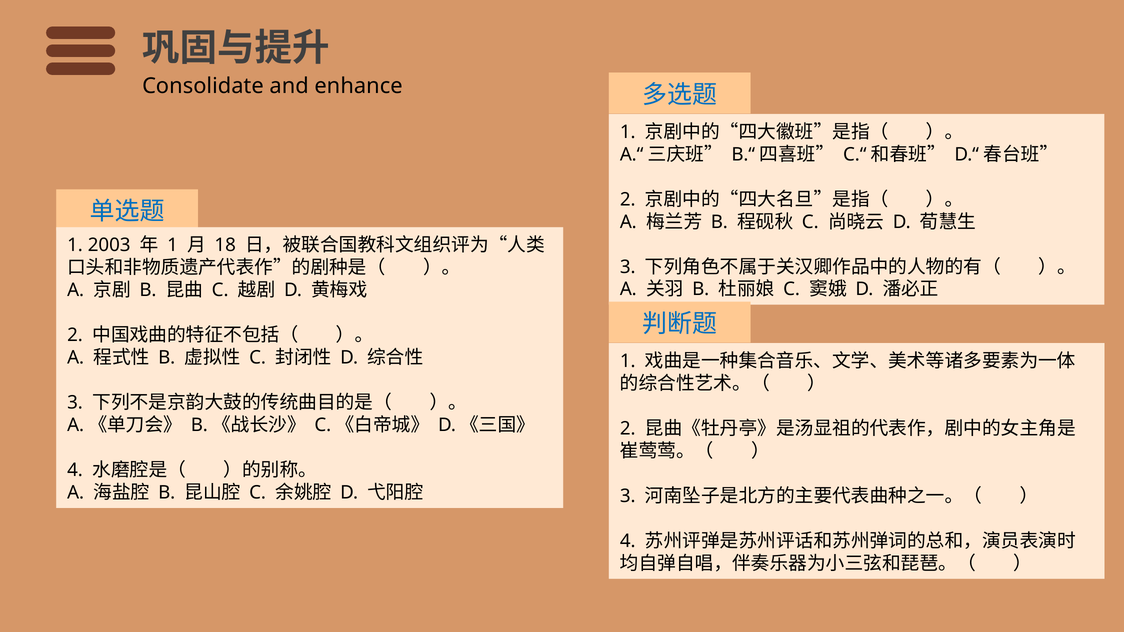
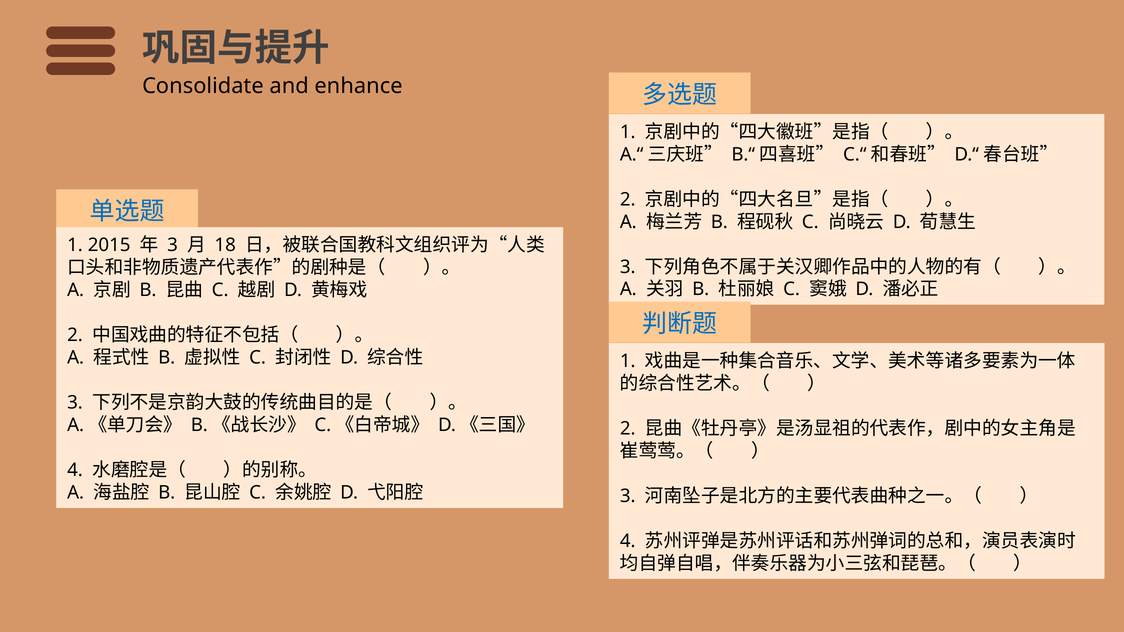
2003: 2003 -> 2015
1 at (173, 245): 1 -> 3
